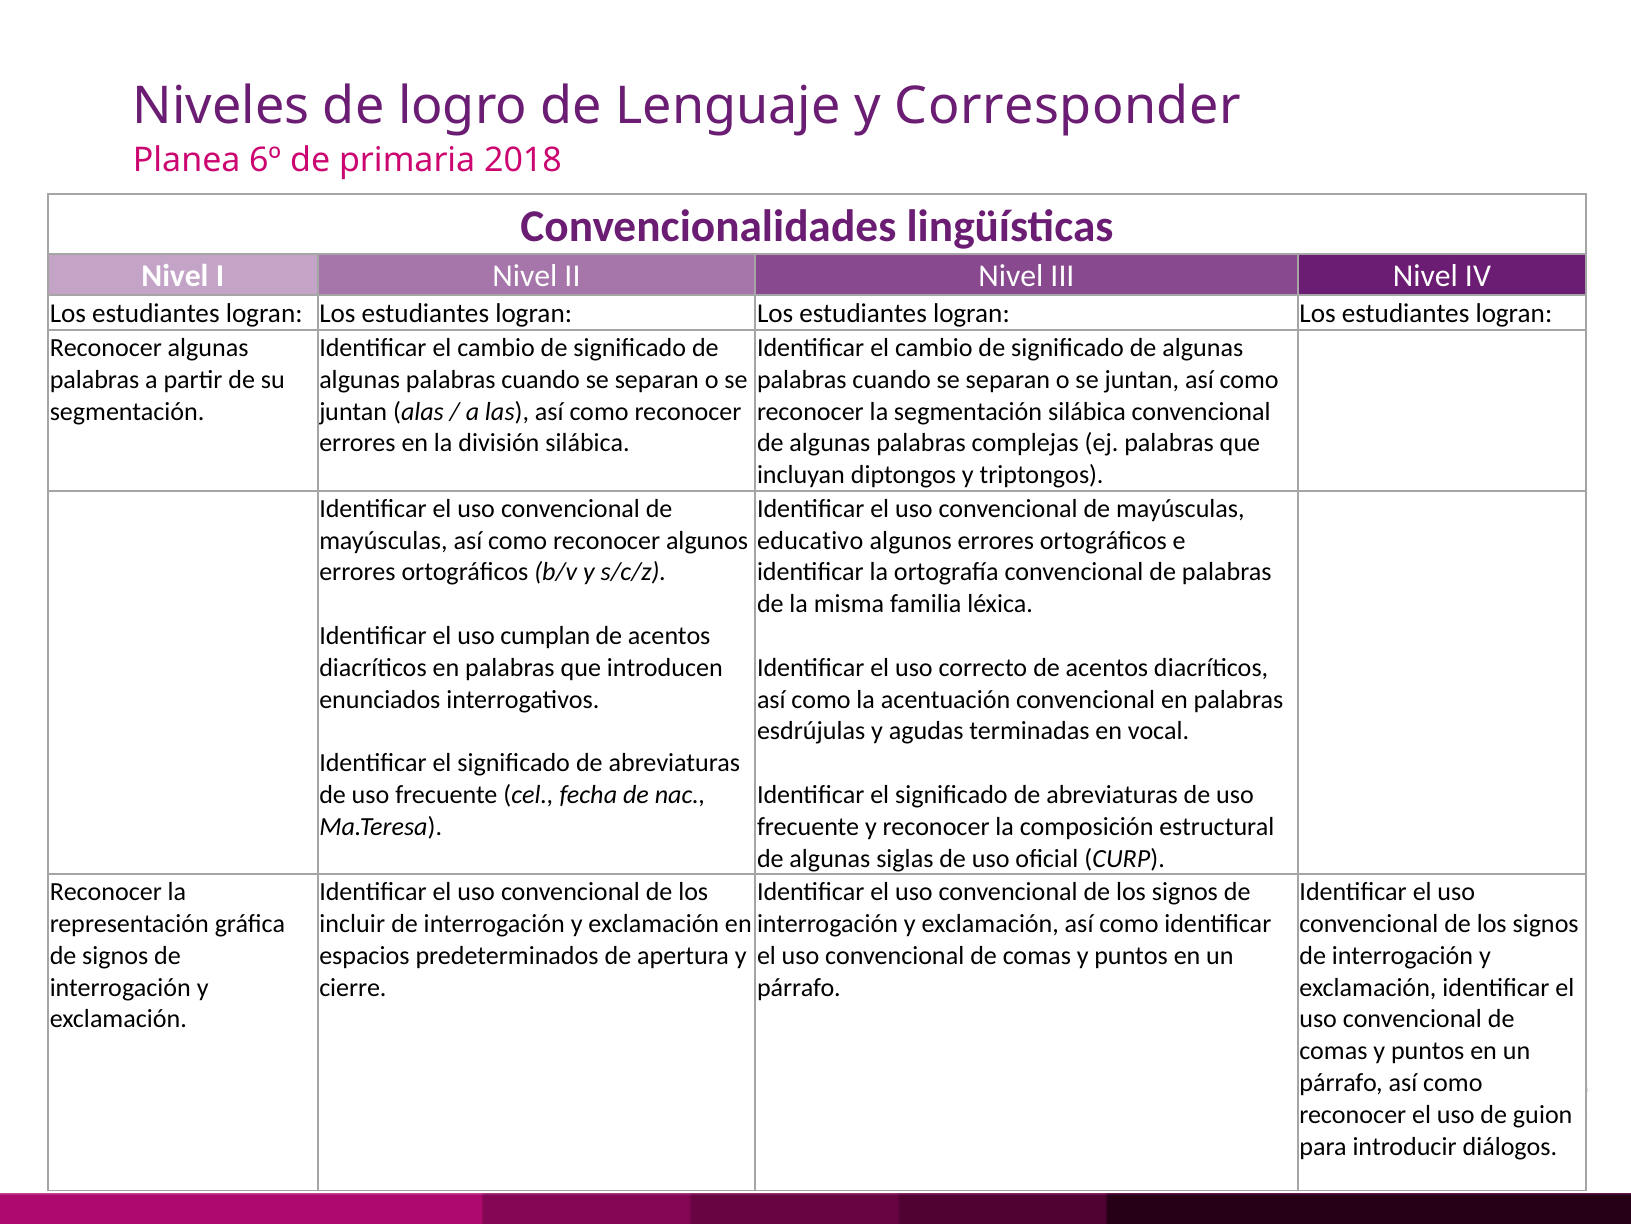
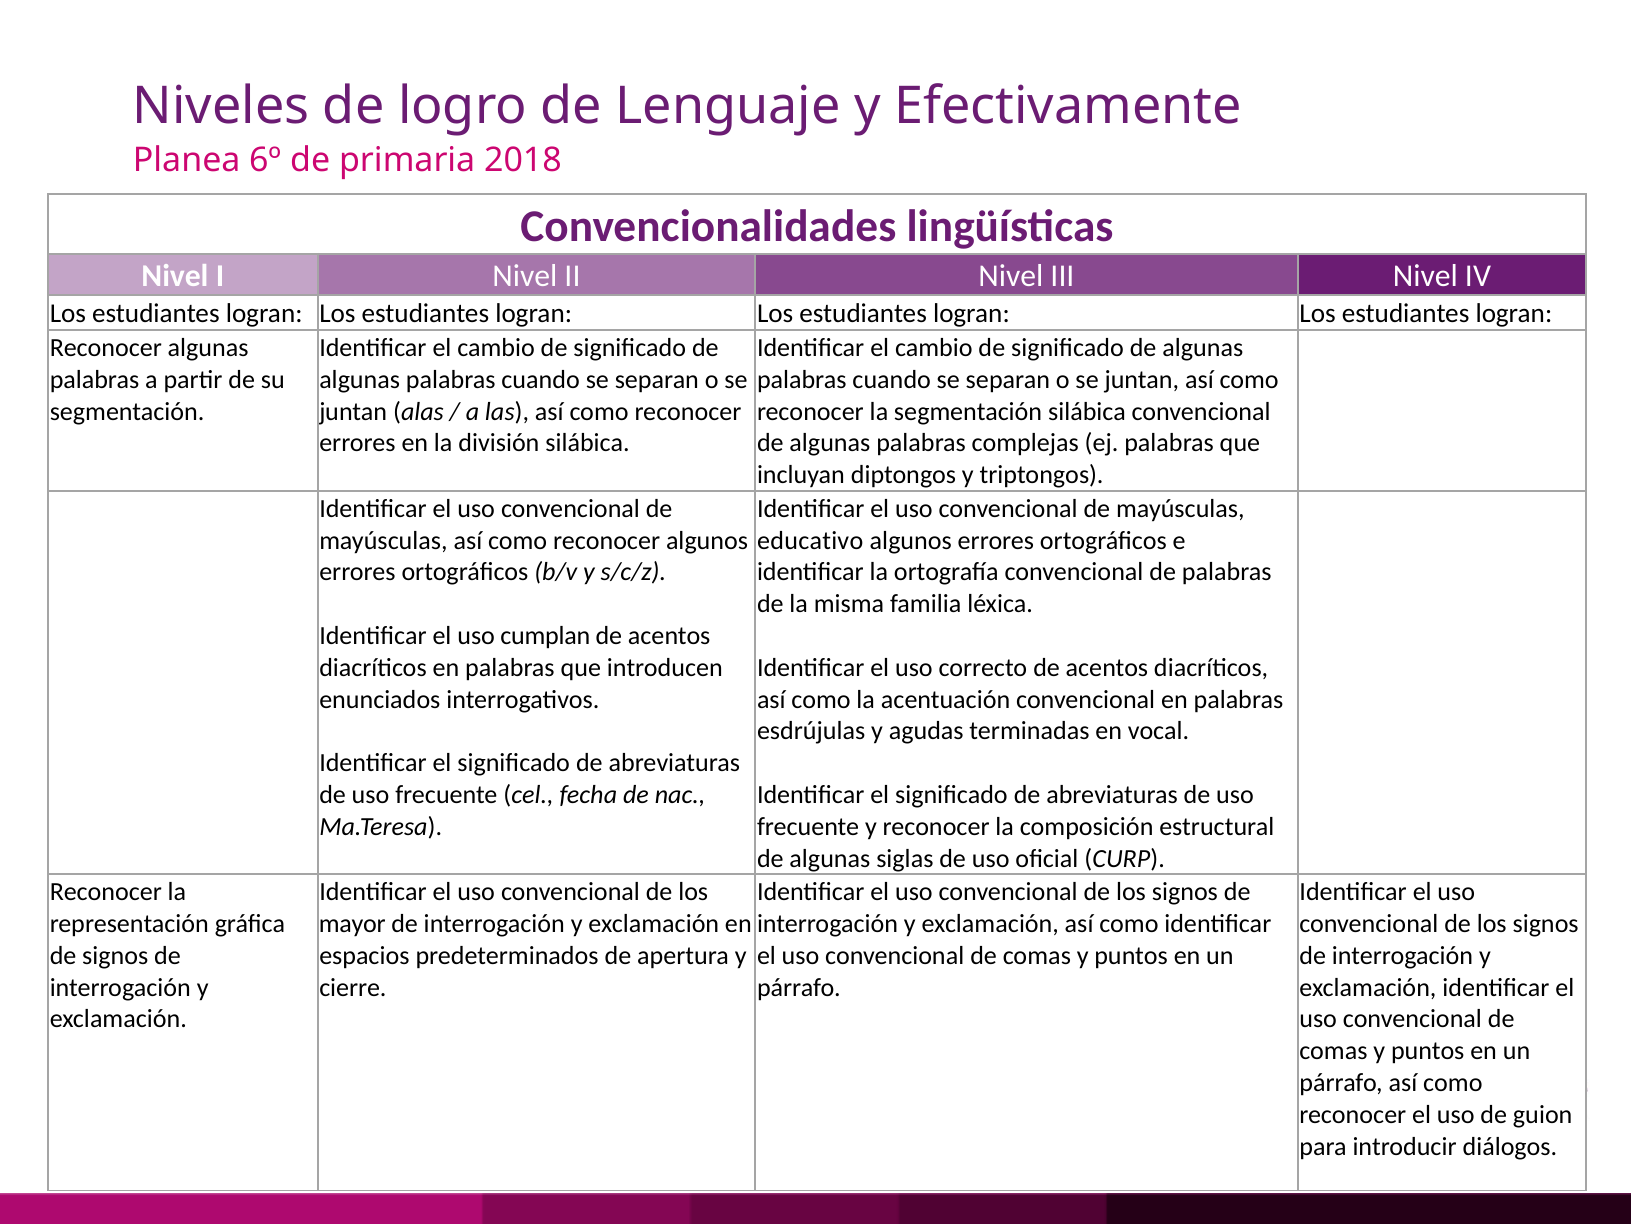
Corresponder: Corresponder -> Efectivamente
incluir: incluir -> mayor
